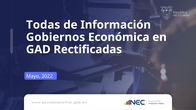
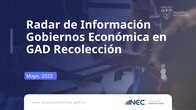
Todas: Todas -> Radar
Rectificadas: Rectificadas -> Recolección
